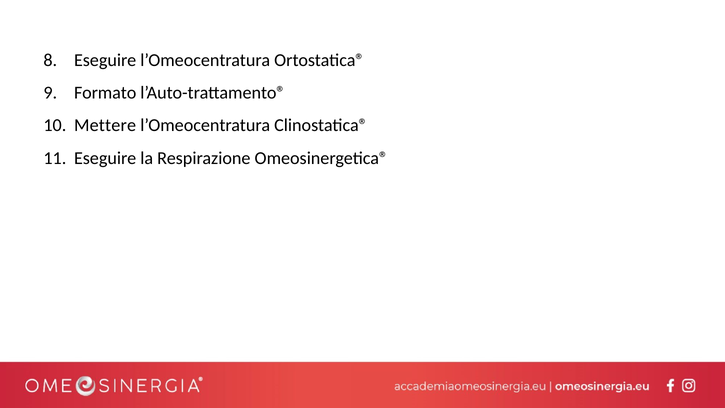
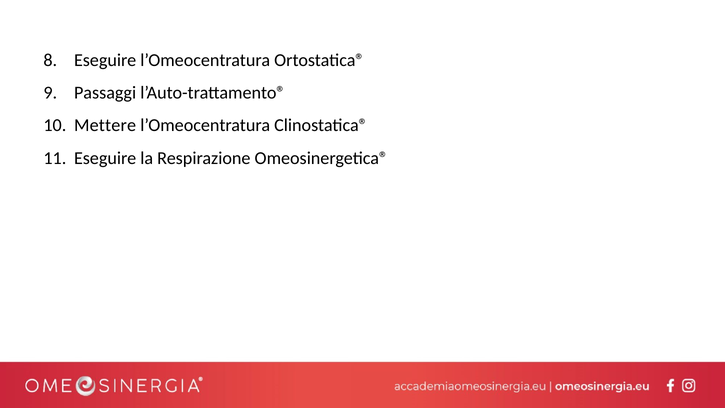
Formato: Formato -> Passaggi
